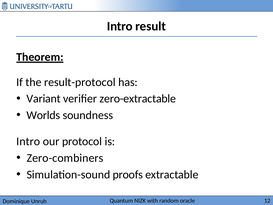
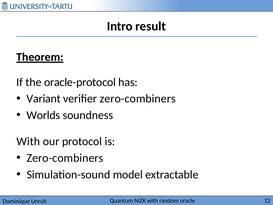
result-protocol: result-protocol -> oracle-protocol
verifier zero-extractable: zero-extractable -> zero-combiners
Intro at (28, 141): Intro -> With
proofs: proofs -> model
